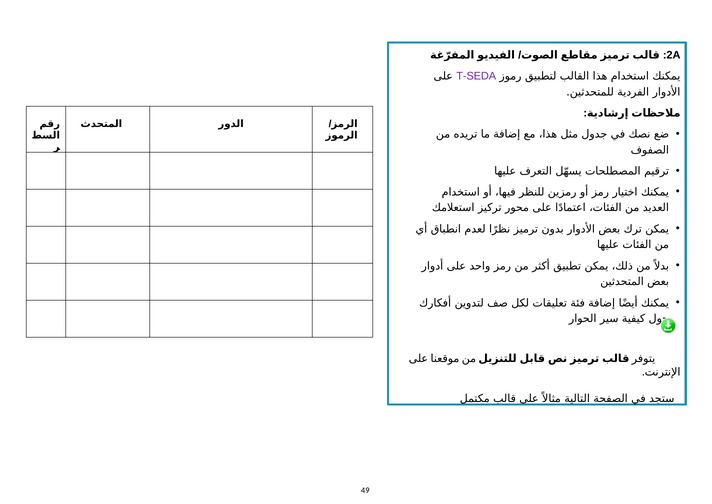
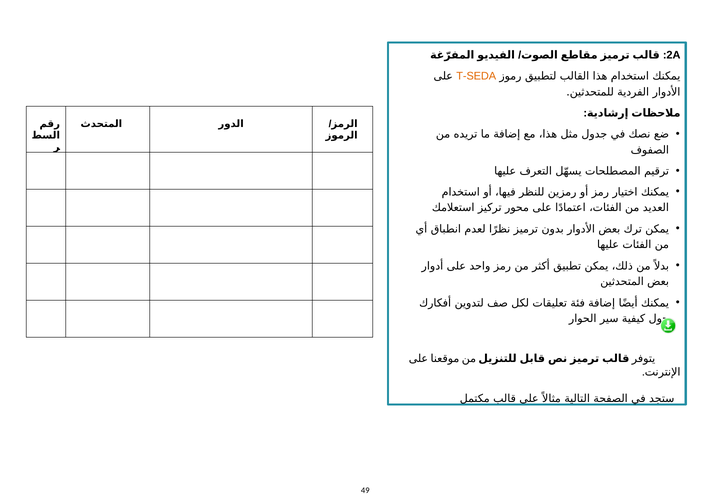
T-SEDA colour: purple -> orange
